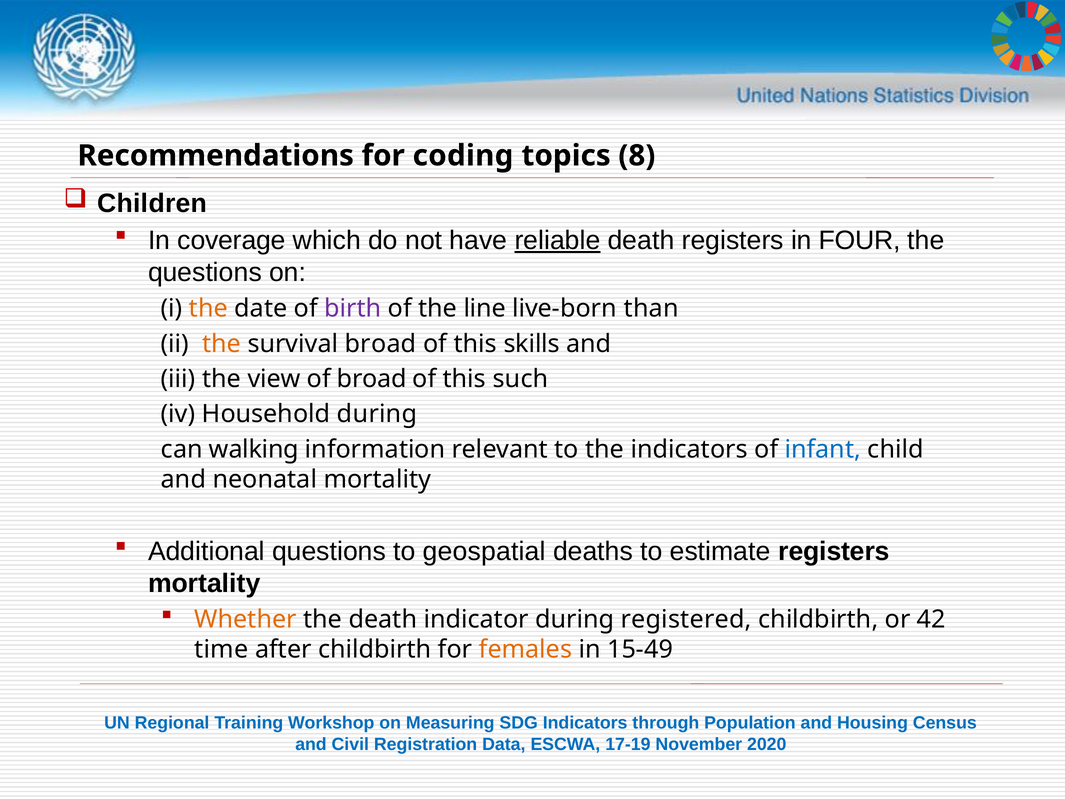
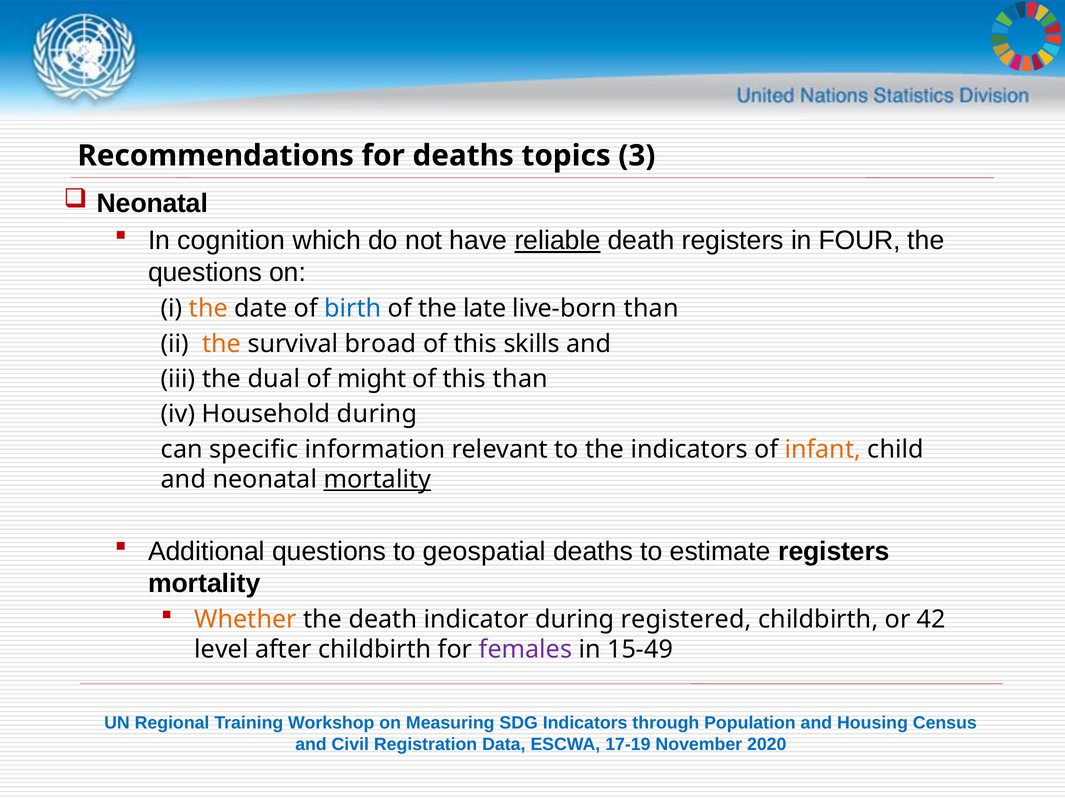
for coding: coding -> deaths
8: 8 -> 3
Children at (152, 203): Children -> Neonatal
coverage: coverage -> cognition
birth colour: purple -> blue
line: line -> late
view: view -> dual
of broad: broad -> might
this such: such -> than
walking: walking -> specific
infant colour: blue -> orange
mortality at (377, 479) underline: none -> present
time: time -> level
females colour: orange -> purple
